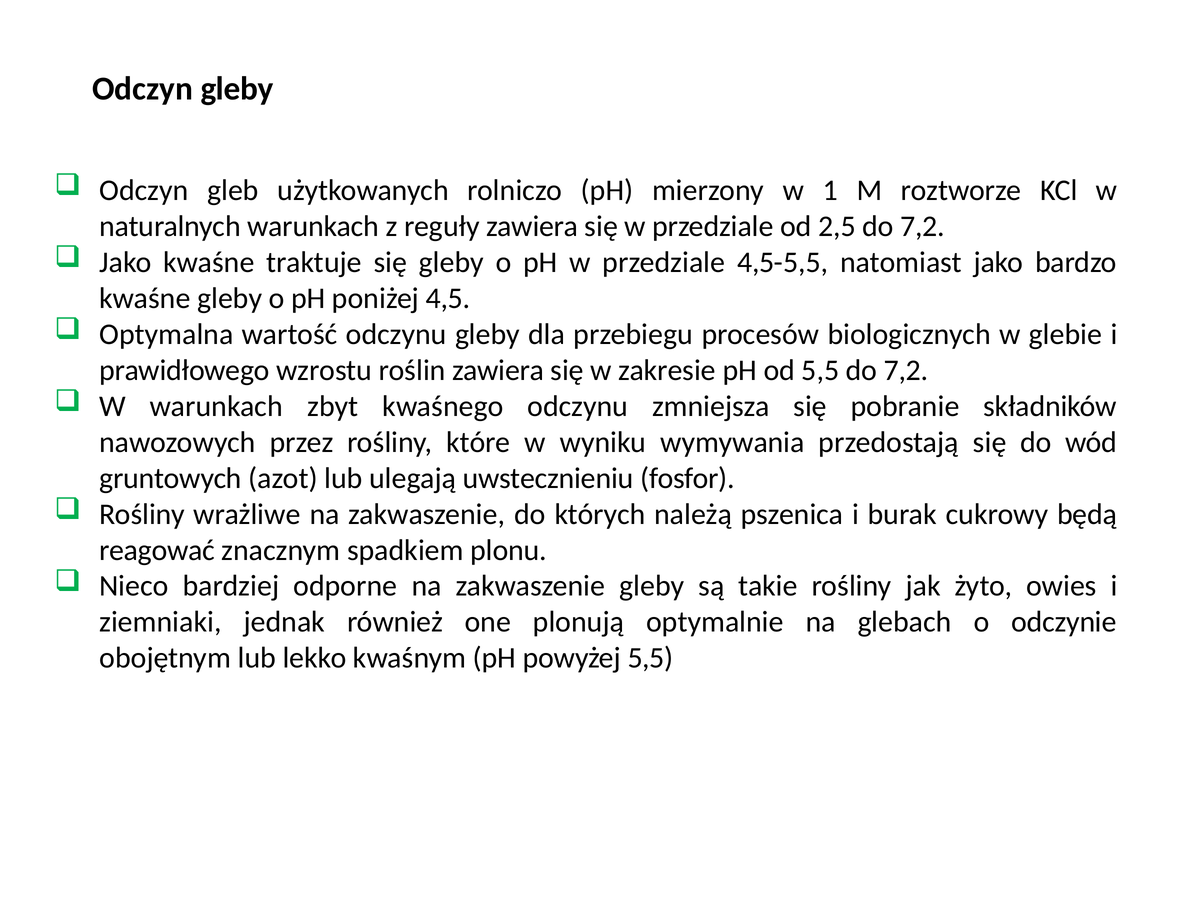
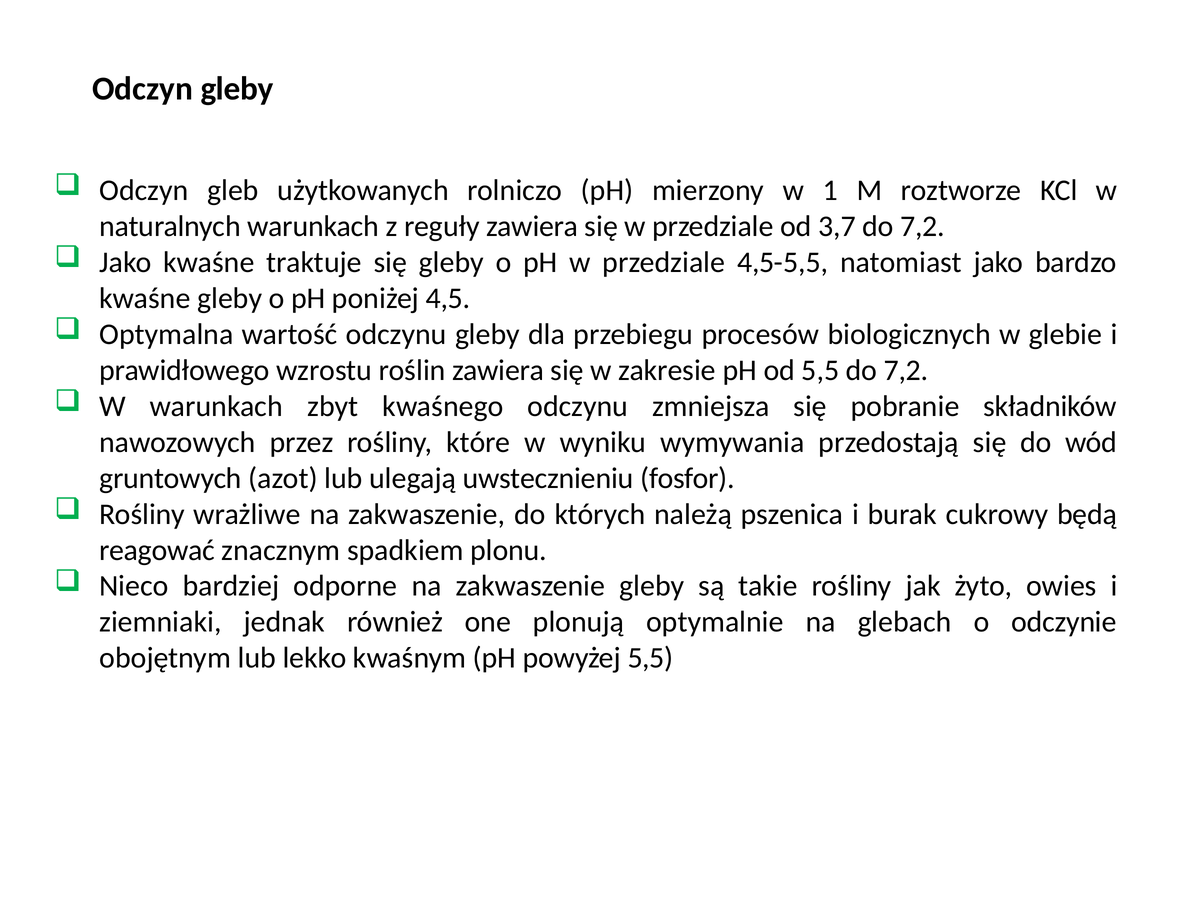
2,5: 2,5 -> 3,7
